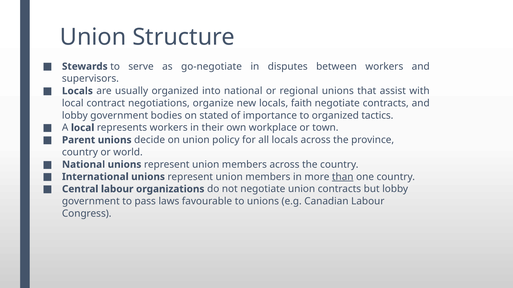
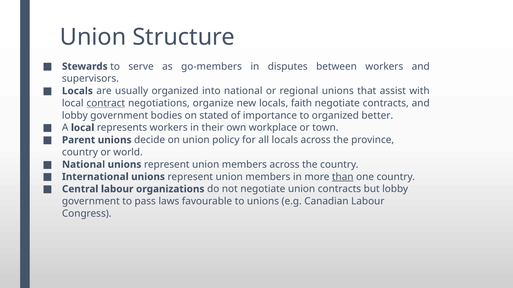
go-negotiate: go-negotiate -> go-members
contract underline: none -> present
tactics: tactics -> better
